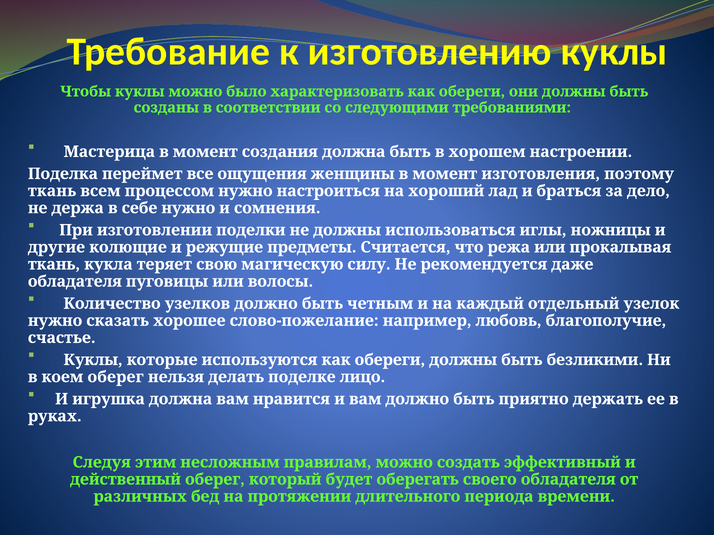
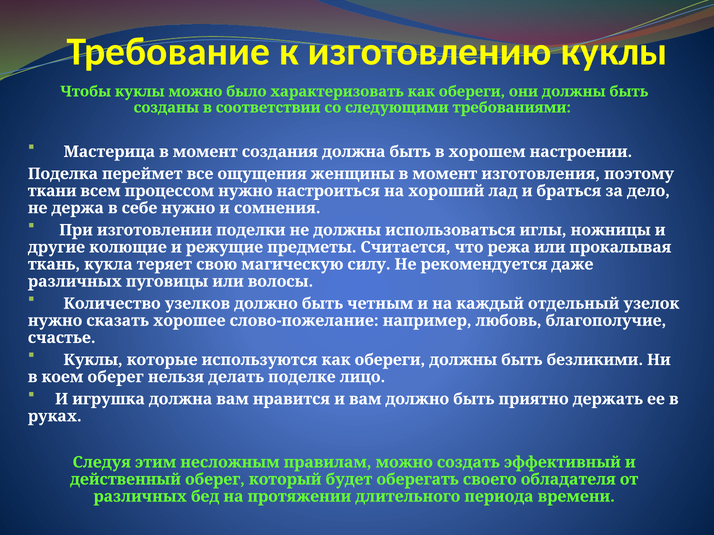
ткань at (52, 191): ткань -> ткани
обладателя at (75, 282): обладателя -> различных
